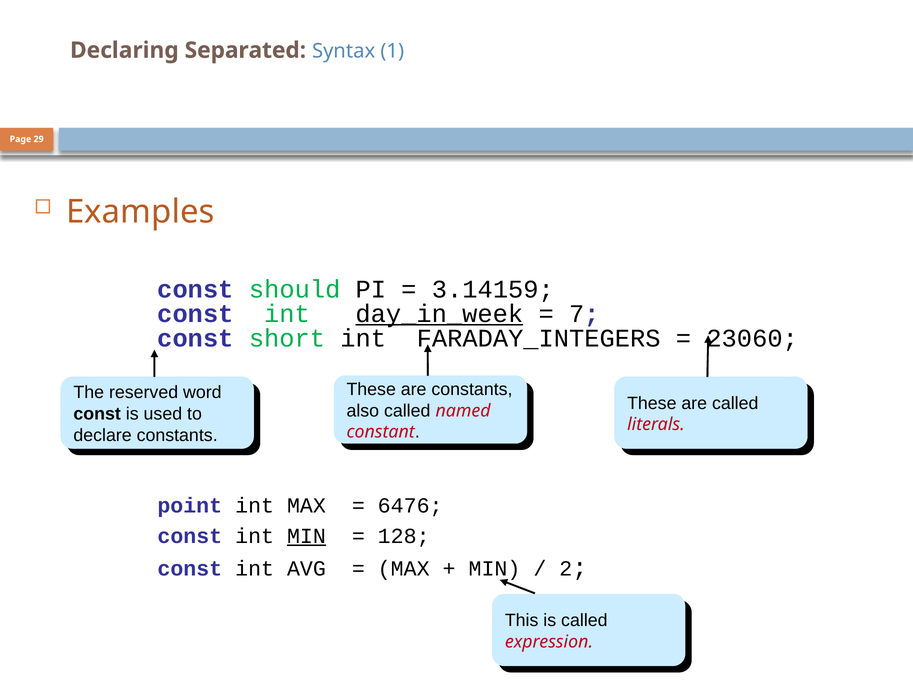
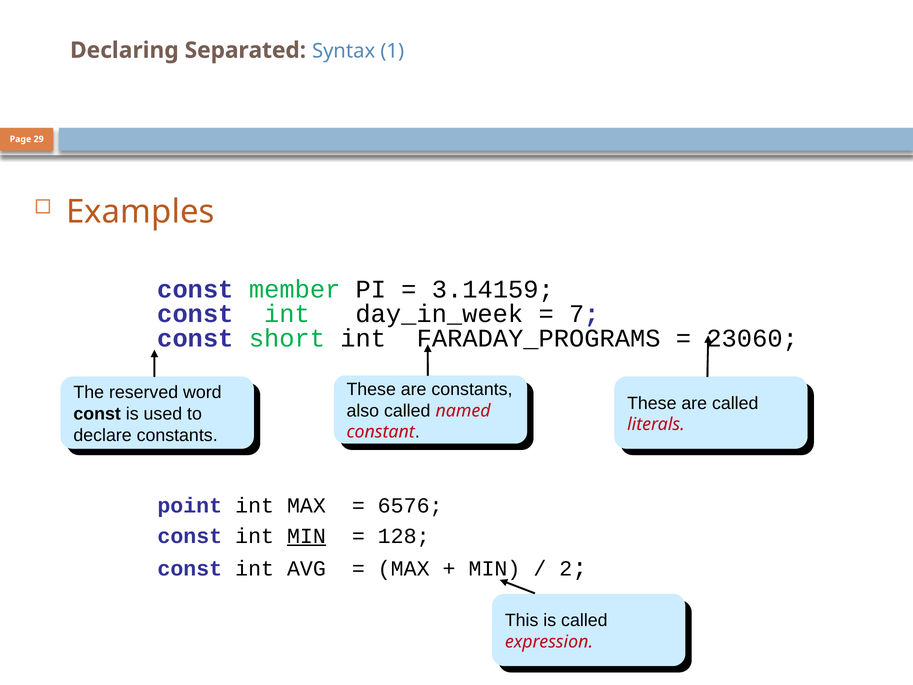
should: should -> member
day_in_week underline: present -> none
FARADAY_INTEGERS: FARADAY_INTEGERS -> FARADAY_PROGRAMS
6476: 6476 -> 6576
